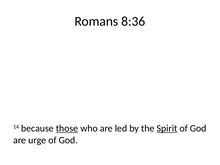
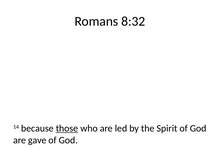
8:36: 8:36 -> 8:32
Spirit underline: present -> none
urge: urge -> gave
